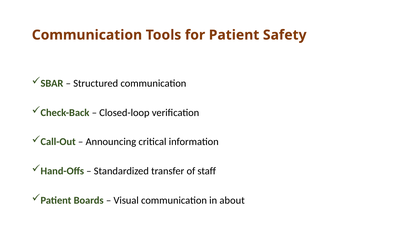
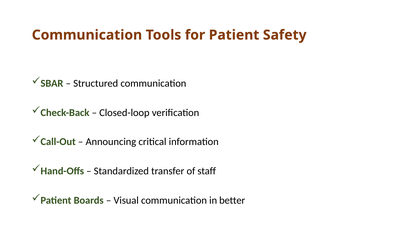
about: about -> better
